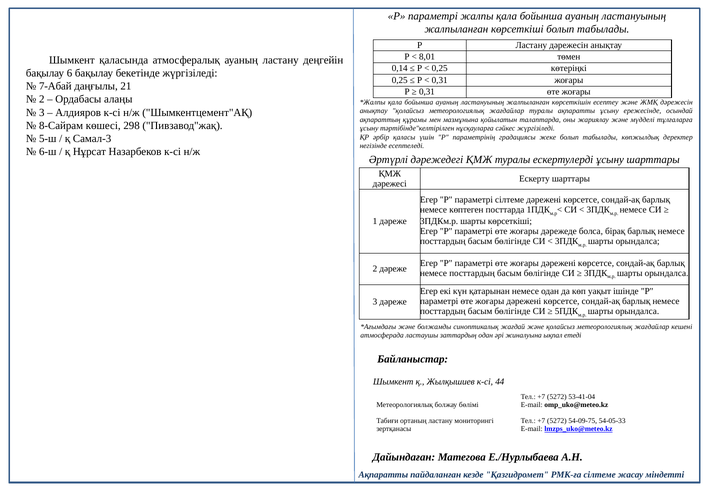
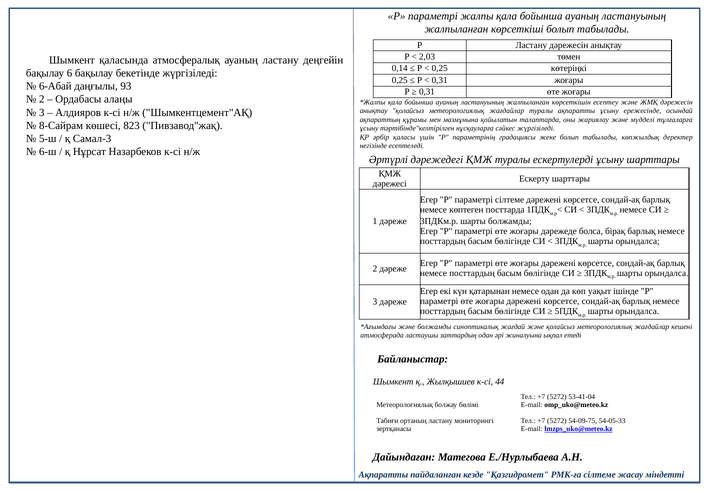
8,01: 8,01 -> 2,03
7-Абай: 7-Абай -> 6-Абай
21: 21 -> 93
298: 298 -> 823
шарты көрсеткіші: көрсеткіші -> болжамды
